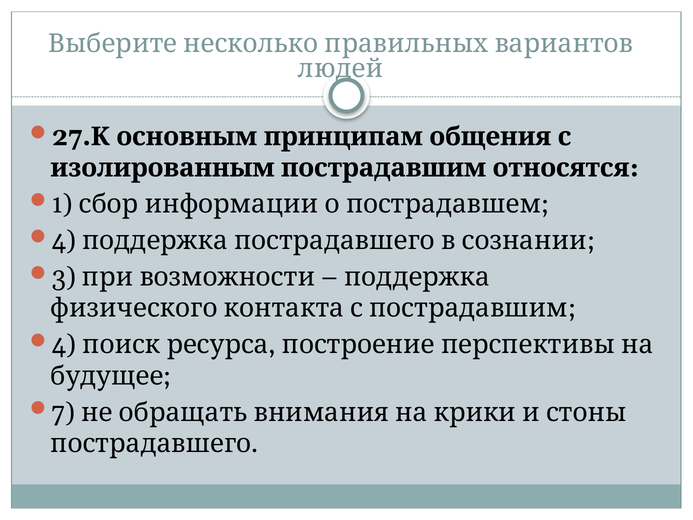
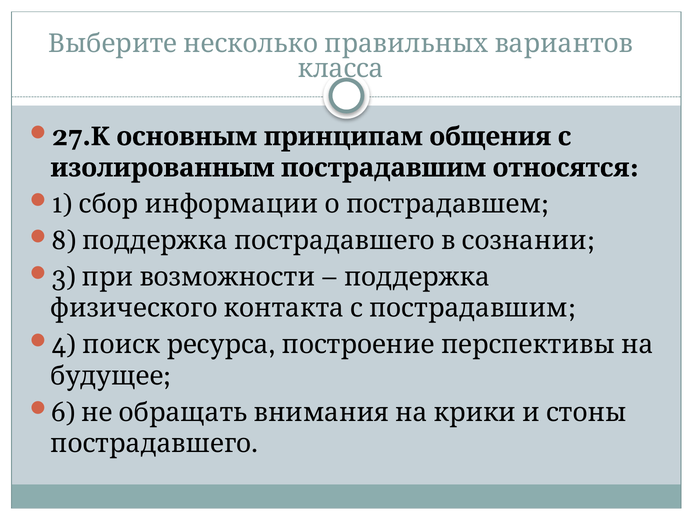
людей: людей -> класса
4 at (64, 241): 4 -> 8
7: 7 -> 6
